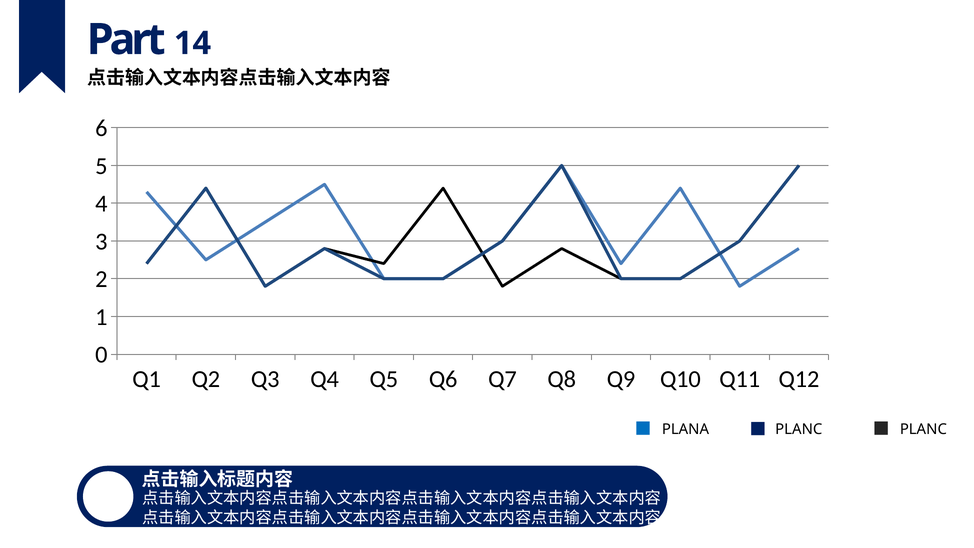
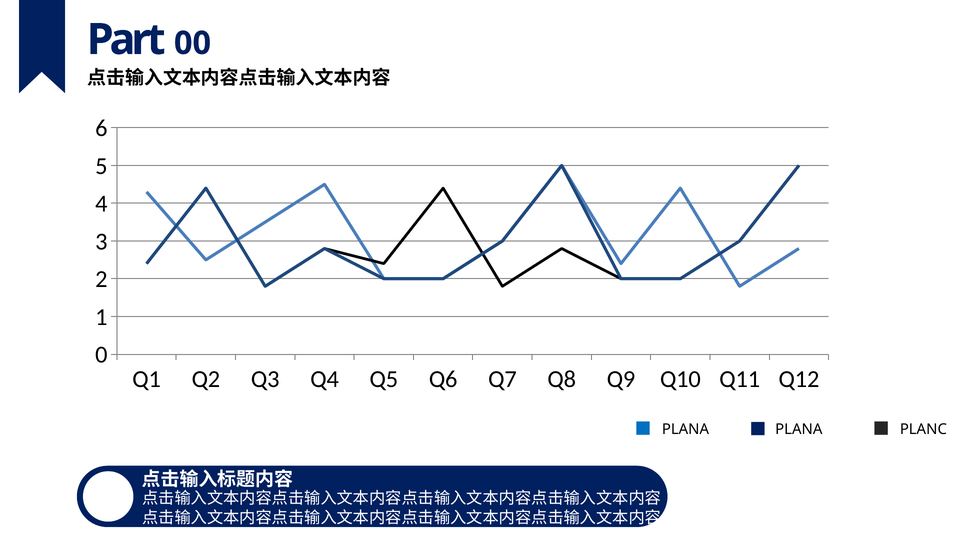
14: 14 -> 00
PLANA PLANC: PLANC -> PLANA
